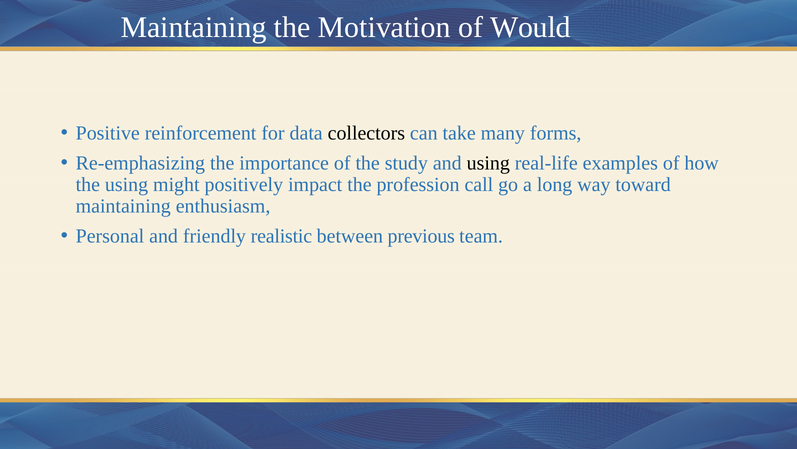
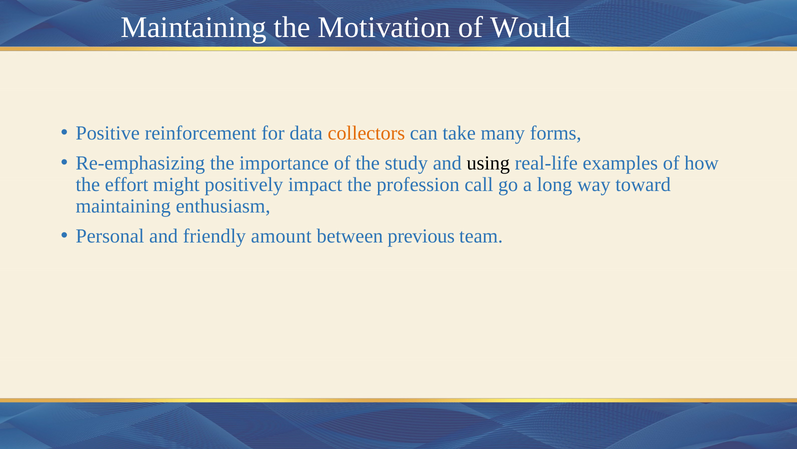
collectors colour: black -> orange
the using: using -> effort
realistic: realistic -> amount
